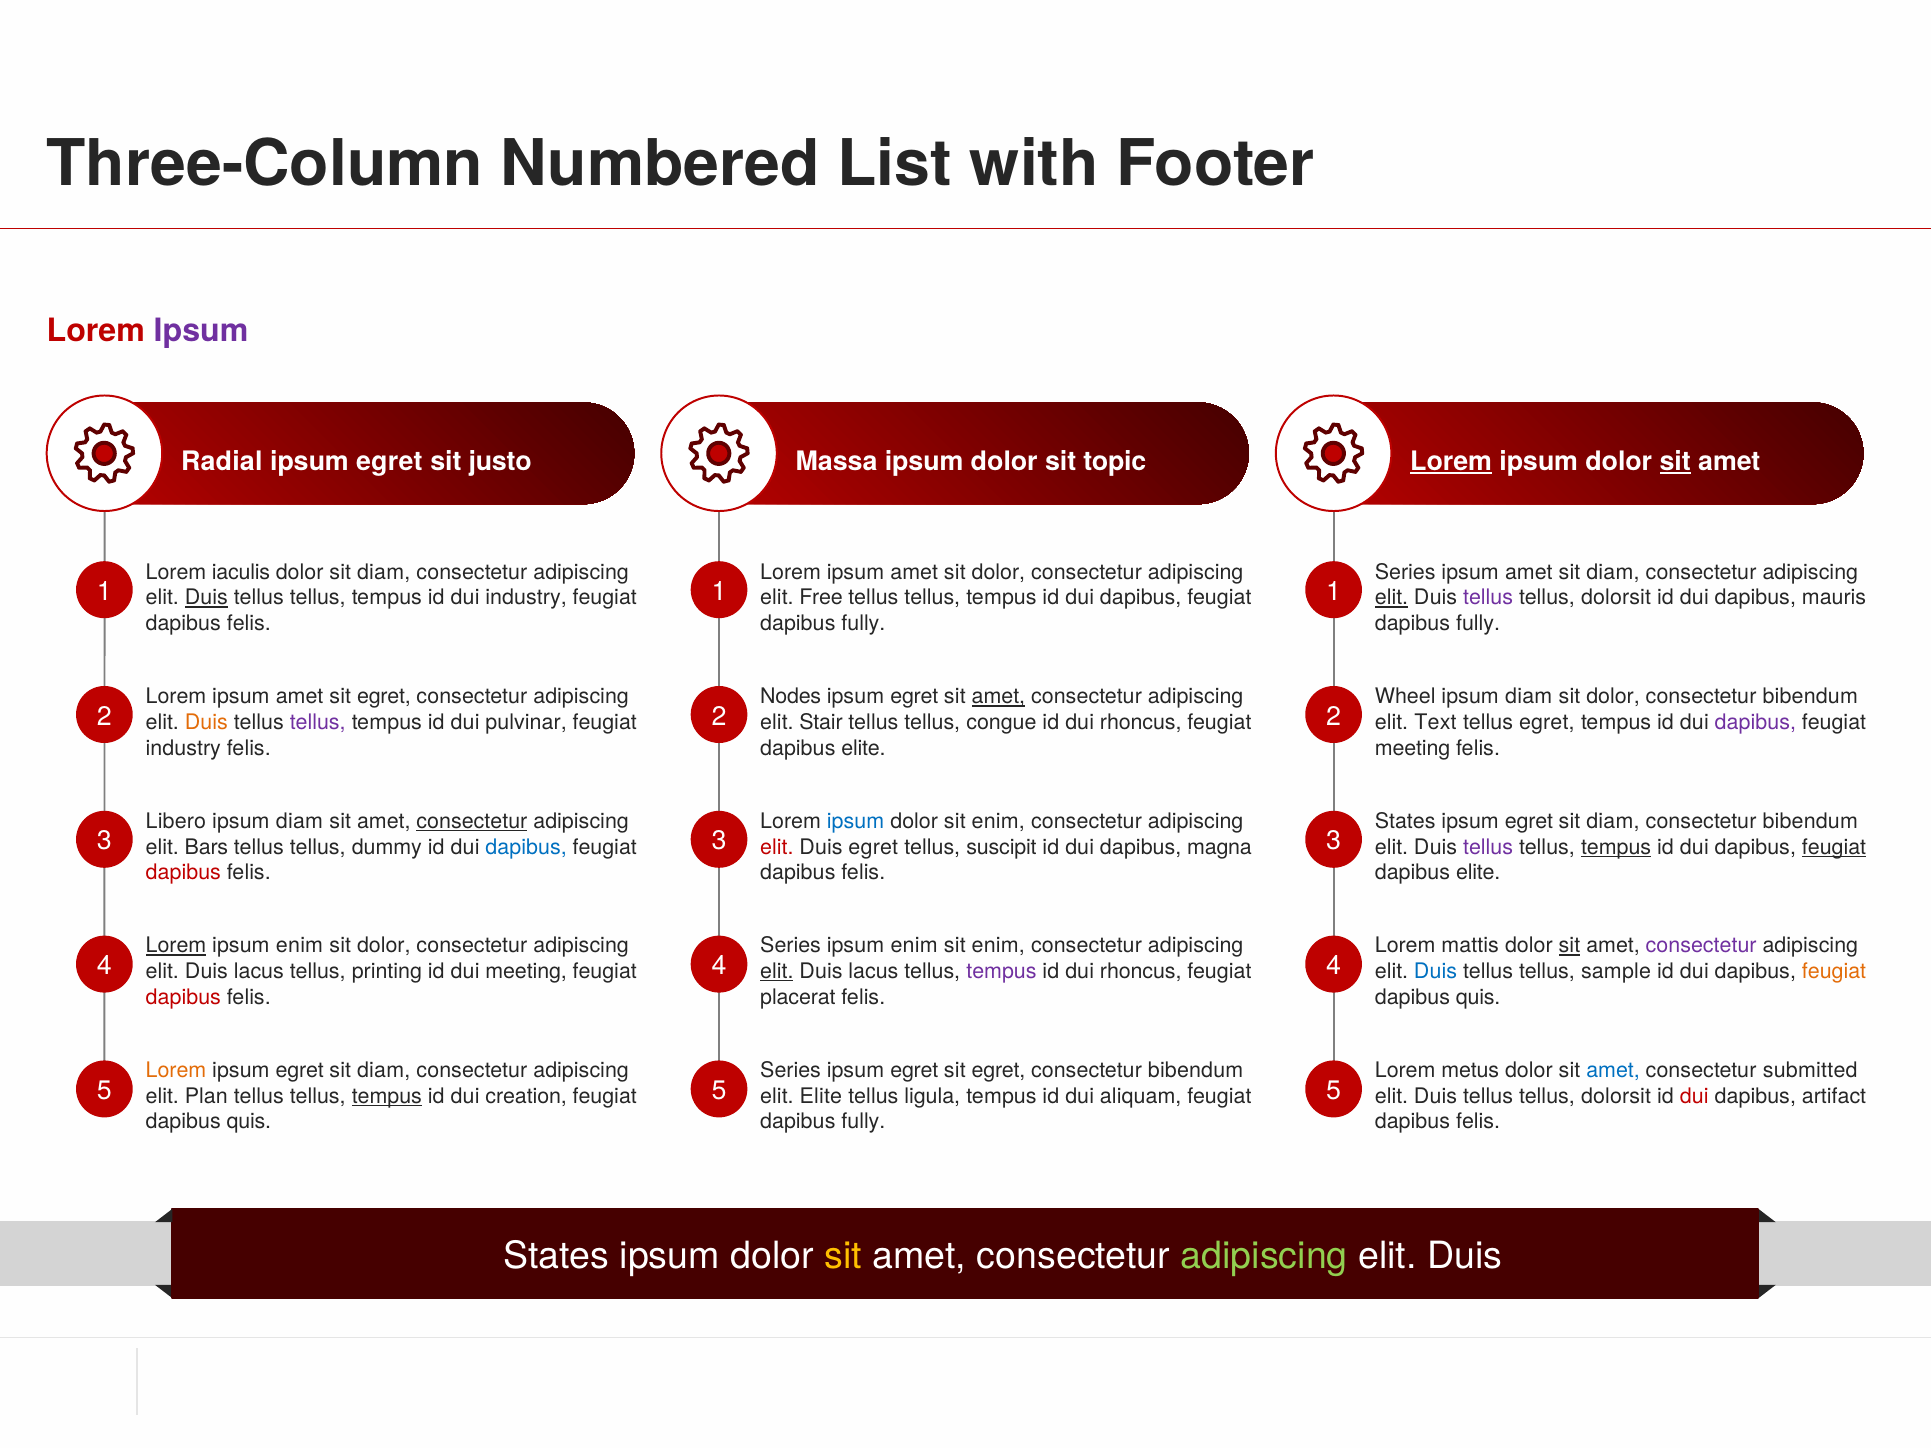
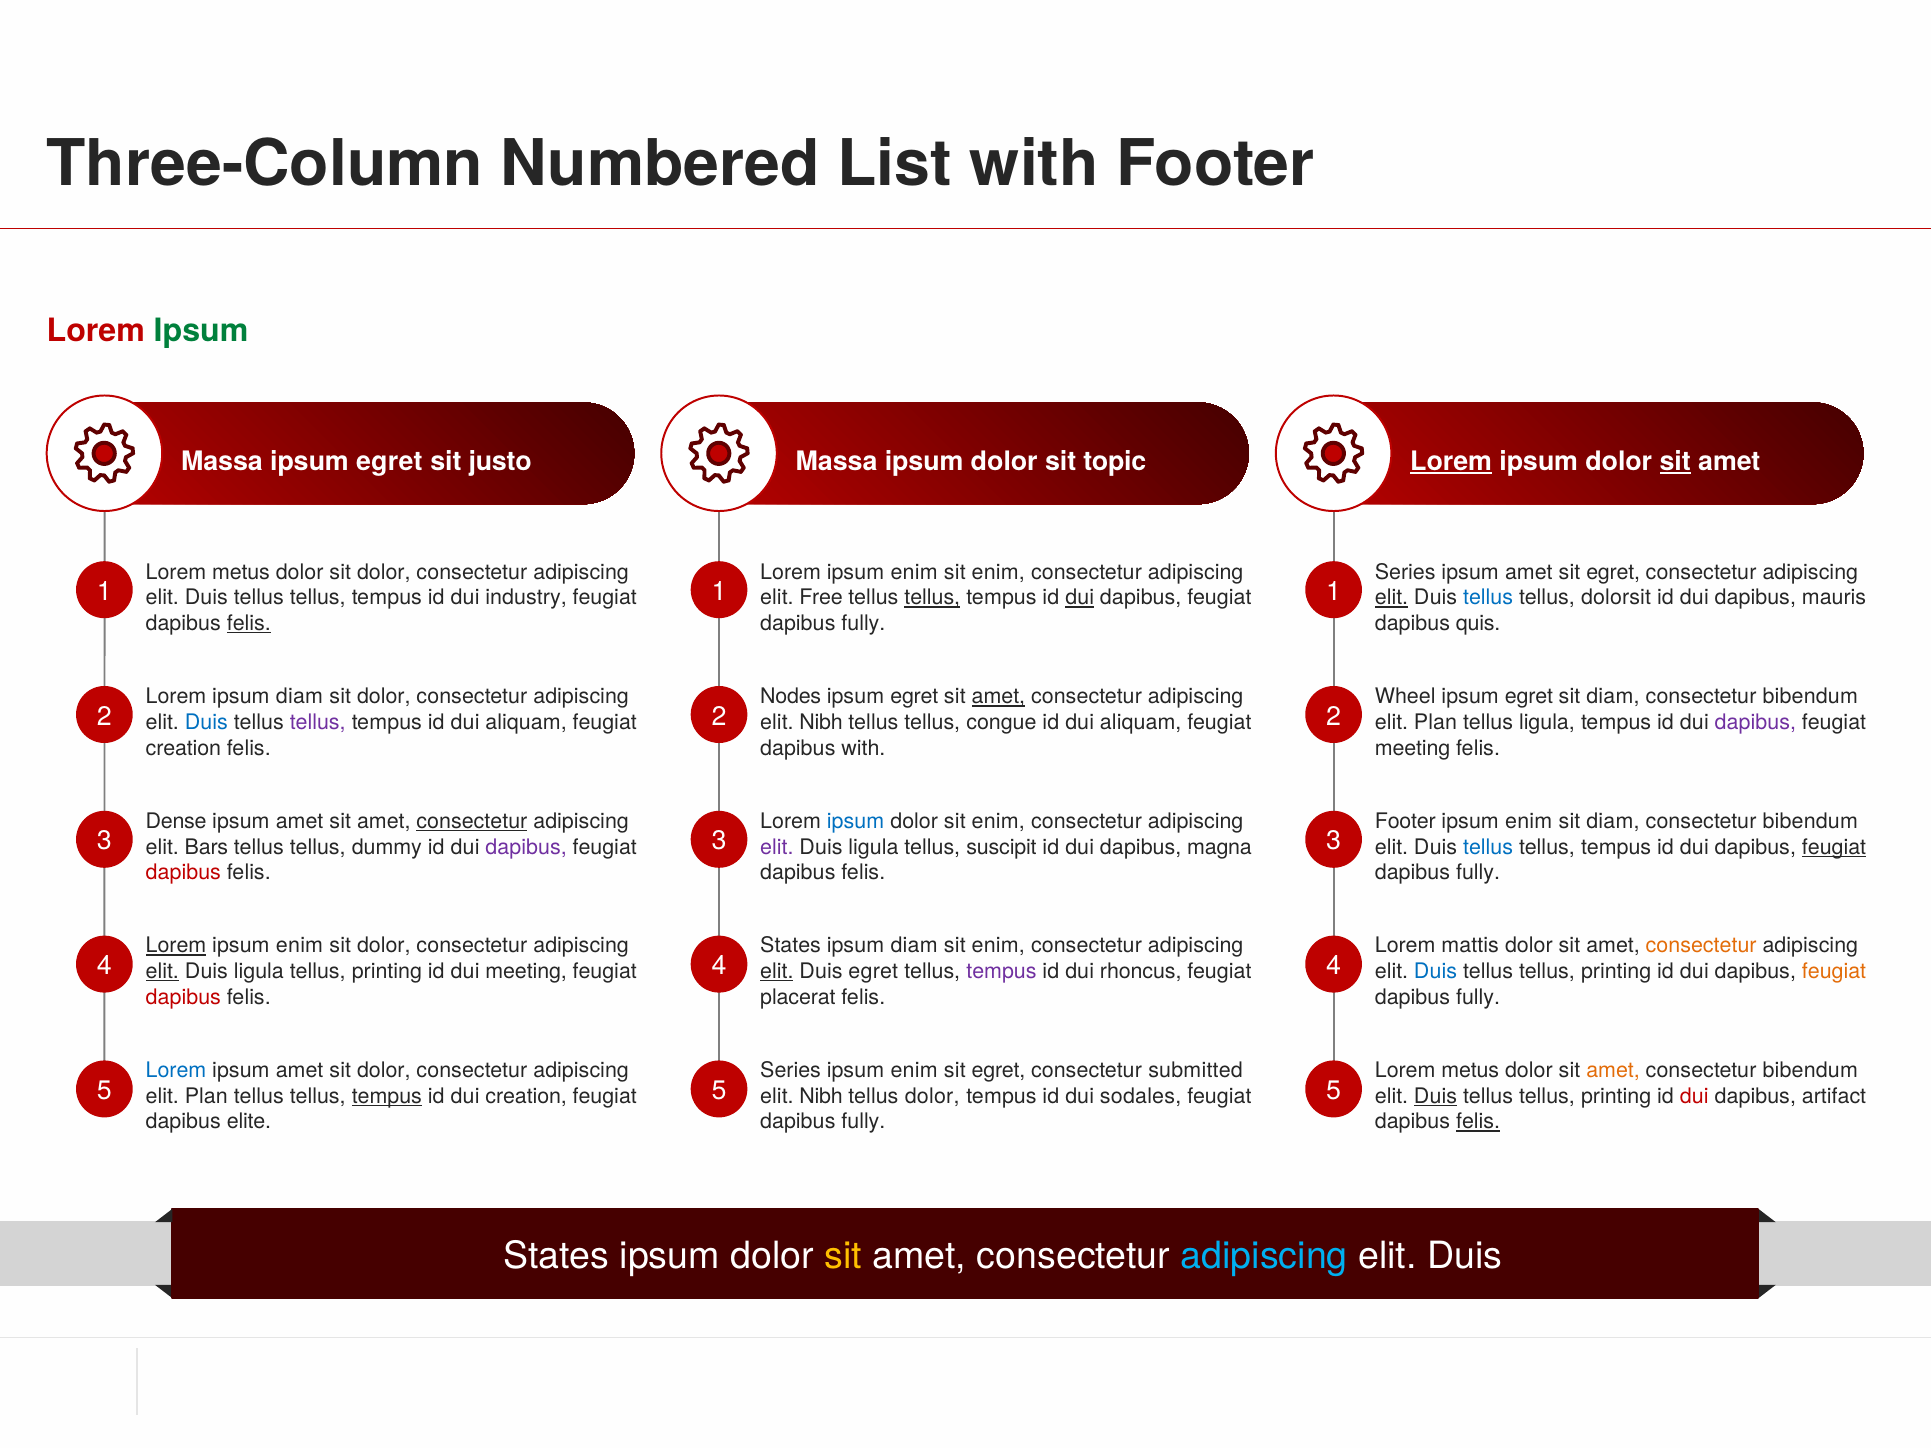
Ipsum at (201, 331) colour: purple -> green
Radial at (222, 462): Radial -> Massa
iaculis at (241, 572): iaculis -> metus
dolor sit diam: diam -> dolor
amet at (914, 572): amet -> enim
dolor at (998, 572): dolor -> enim
diam at (1613, 572): diam -> egret
Duis at (206, 598) underline: present -> none
tellus at (932, 598) underline: none -> present
dui at (1080, 598) underline: none -> present
tellus at (1488, 598) colour: purple -> blue
felis at (249, 624) underline: none -> present
fully at (1478, 624): fully -> quis
amet at (300, 697): amet -> diam
egret at (384, 697): egret -> dolor
diam at (1529, 697): diam -> egret
dolor at (1613, 697): dolor -> diam
Duis at (206, 723) colour: orange -> blue
tempus id dui pulvinar: pulvinar -> aliquam
Stair at (821, 723): Stair -> Nibh
rhoncus at (1141, 723): rhoncus -> aliquam
Text at (1435, 723): Text -> Plan
tellus egret: egret -> ligula
industry at (183, 748): industry -> creation
elite at (864, 748): elite -> with
Libero: Libero -> Dense
diam at (300, 821): diam -> amet
States at (1405, 821): States -> Footer
egret at (1529, 821): egret -> enim
dapibus at (526, 847) colour: blue -> purple
elit at (777, 847) colour: red -> purple
egret at (873, 847): egret -> ligula
tellus at (1488, 847) colour: purple -> blue
tempus at (1616, 847) underline: present -> none
elite at (1478, 873): elite -> fully
Series at (791, 946): Series -> States
enim at (914, 946): enim -> diam
sit at (1569, 946) underline: present -> none
consectetur at (1701, 946) colour: purple -> orange
elit at (162, 972) underline: none -> present
lacus at (259, 972): lacus -> ligula
lacus at (873, 972): lacus -> egret
sample at (1616, 972): sample -> printing
quis at (1478, 997): quis -> fully
Lorem at (176, 1071) colour: orange -> blue
egret at (300, 1071): egret -> amet
diam at (384, 1071): diam -> dolor
egret at (914, 1071): egret -> enim
bibendum at (1196, 1071): bibendum -> submitted
amet at (1613, 1071) colour: blue -> orange
submitted at (1810, 1071): submitted -> bibendum
Elite at (821, 1096): Elite -> Nibh
tellus ligula: ligula -> dolor
aliquam: aliquam -> sodales
Duis at (1436, 1096) underline: none -> present
dolorsit at (1616, 1096): dolorsit -> printing
quis at (249, 1122): quis -> elite
felis at (1478, 1122) underline: none -> present
adipiscing at (1264, 1256) colour: light green -> light blue
